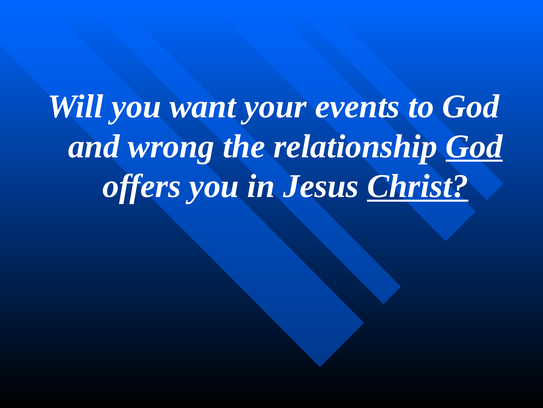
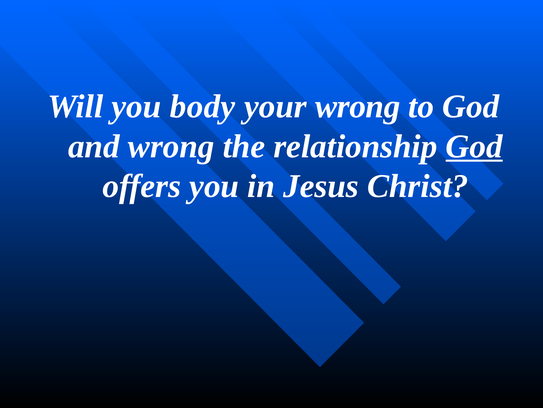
want: want -> body
your events: events -> wrong
Christ underline: present -> none
